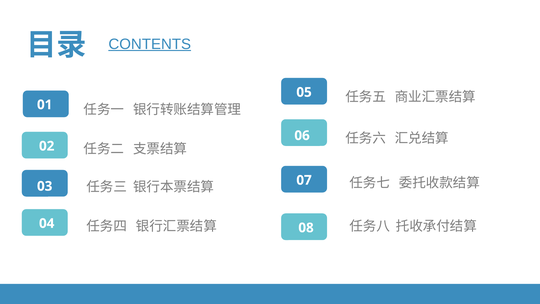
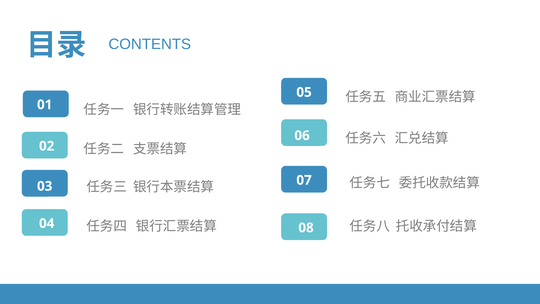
CONTENTS underline: present -> none
